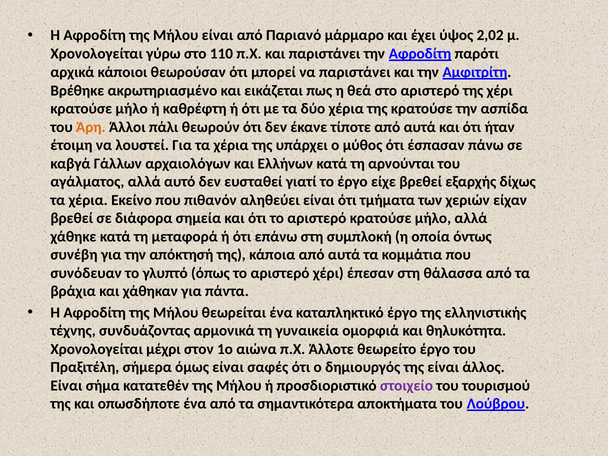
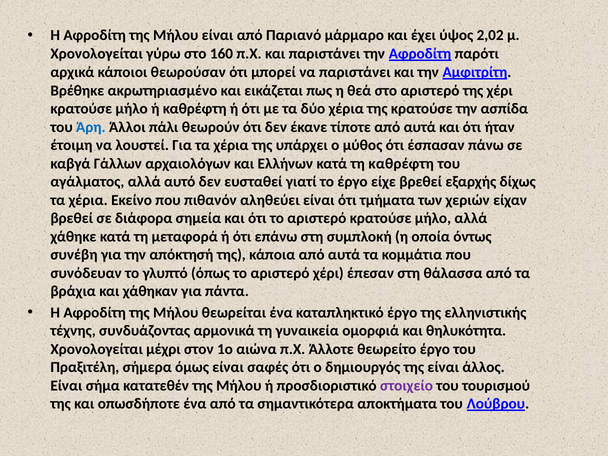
110: 110 -> 160
Άρη colour: orange -> blue
τη αρνούνται: αρνούνται -> καθρέφτη
